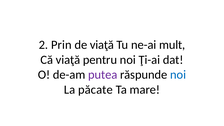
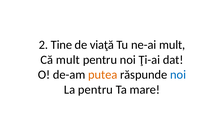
Prin: Prin -> Tine
Că viaţă: viaţă -> mult
putea colour: purple -> orange
La păcate: păcate -> pentru
